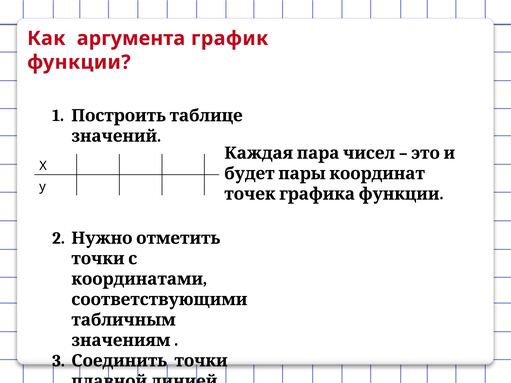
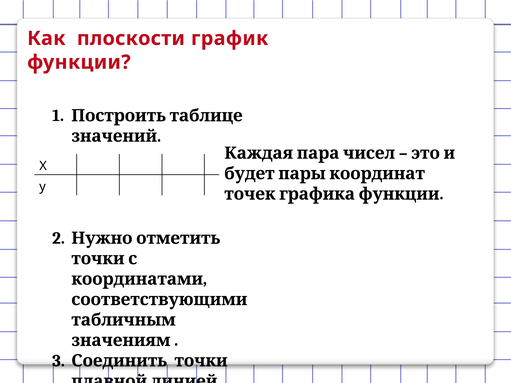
аргумента: аргумента -> плоскости
